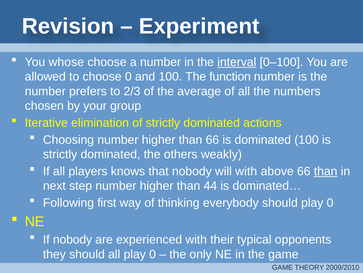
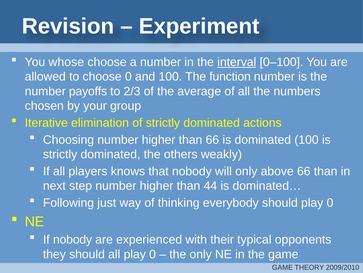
prefers: prefers -> payoffs
will with: with -> only
than at (326, 171) underline: present -> none
first: first -> just
